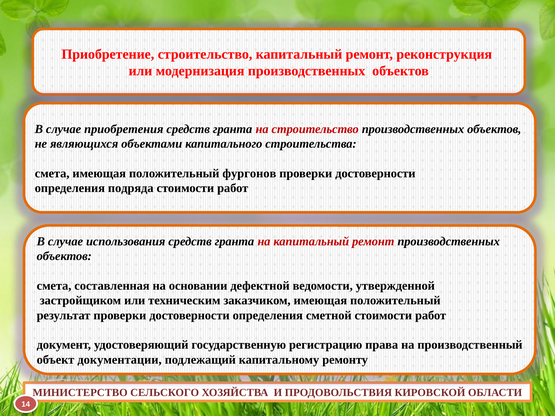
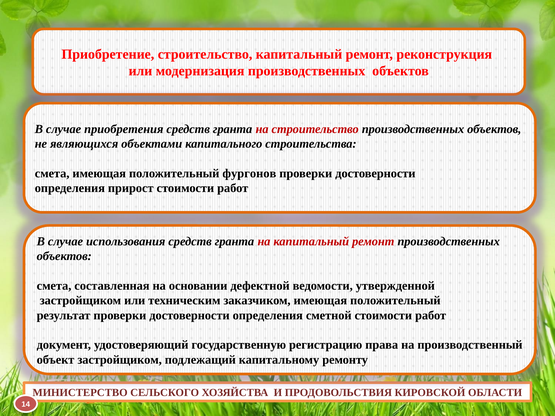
подряда: подряда -> прирост
объект документации: документации -> застройщиком
